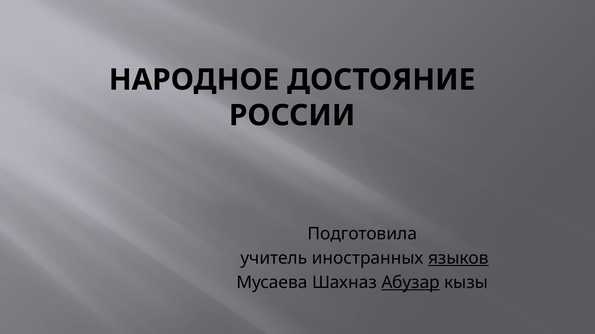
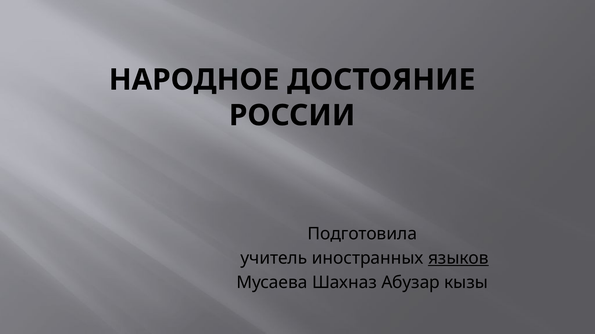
Абузар underline: present -> none
